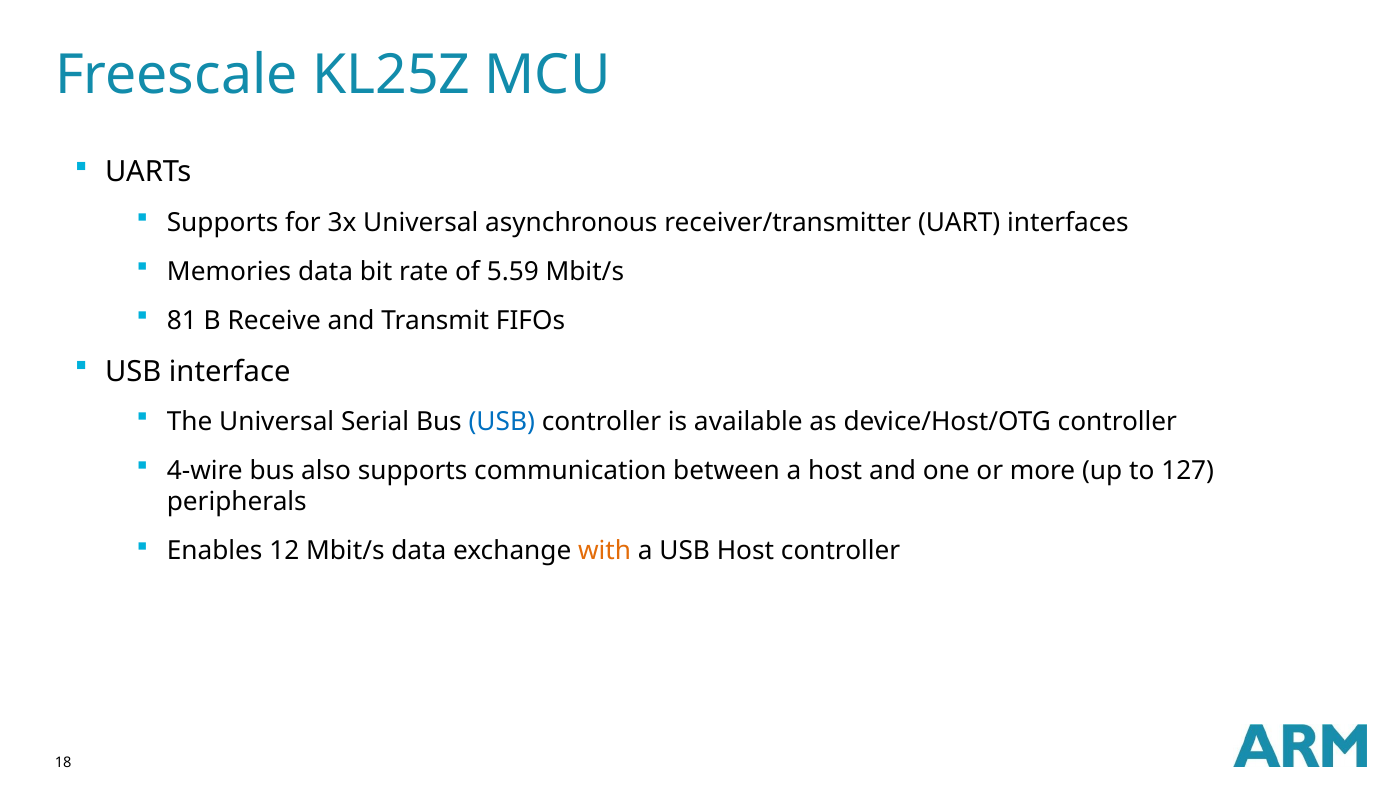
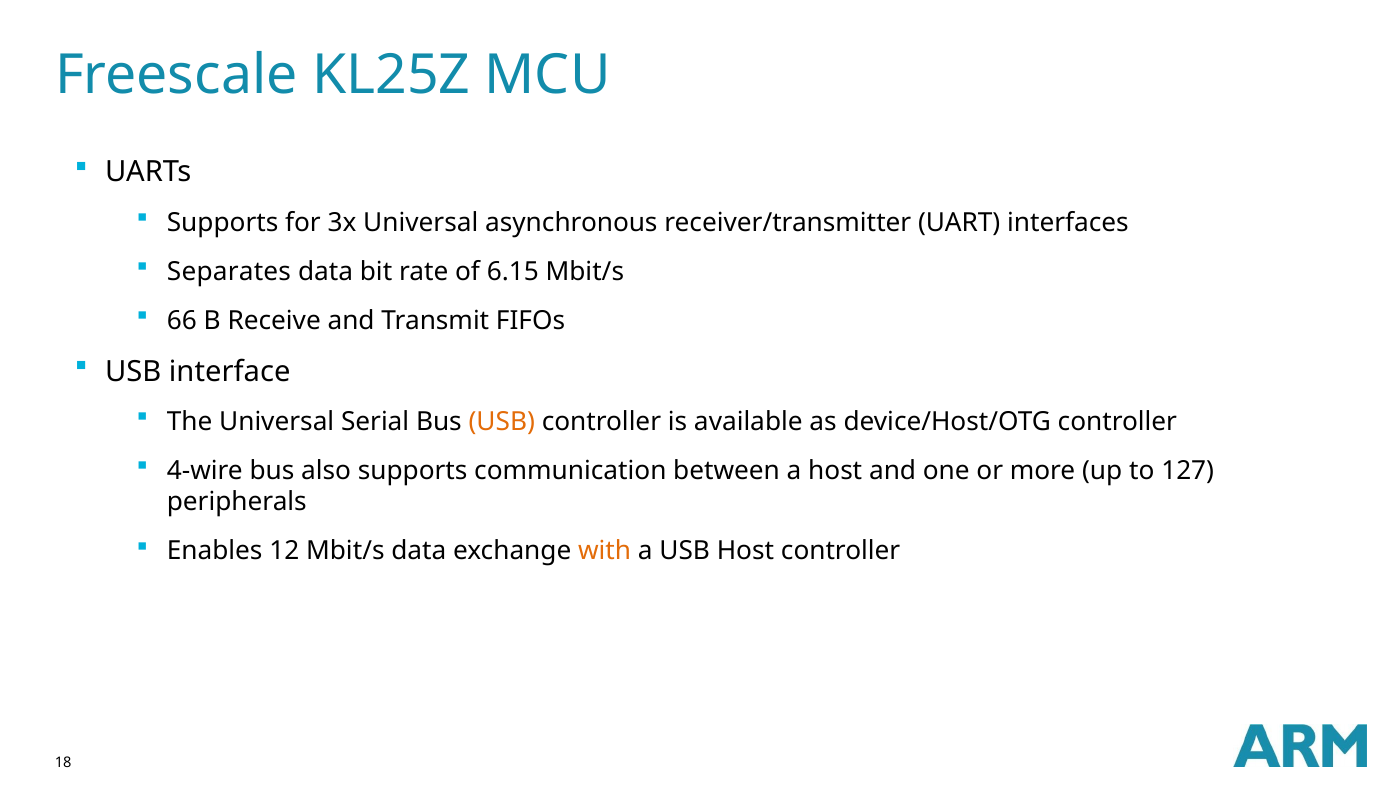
Memories: Memories -> Separates
5.59: 5.59 -> 6.15
81: 81 -> 66
USB at (502, 422) colour: blue -> orange
